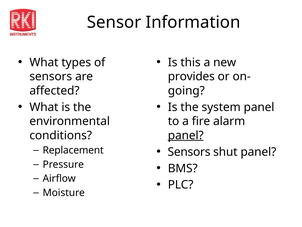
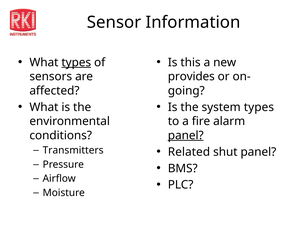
types at (76, 62) underline: none -> present
system panel: panel -> types
Replacement: Replacement -> Transmitters
Sensors at (189, 152): Sensors -> Related
